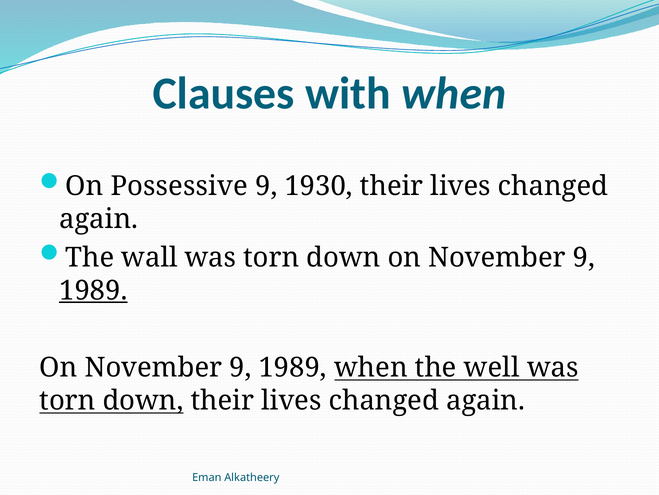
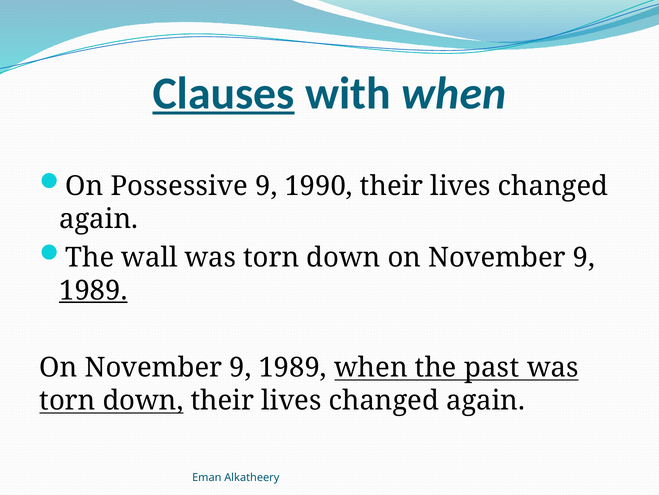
Clauses underline: none -> present
1930: 1930 -> 1990
well: well -> past
